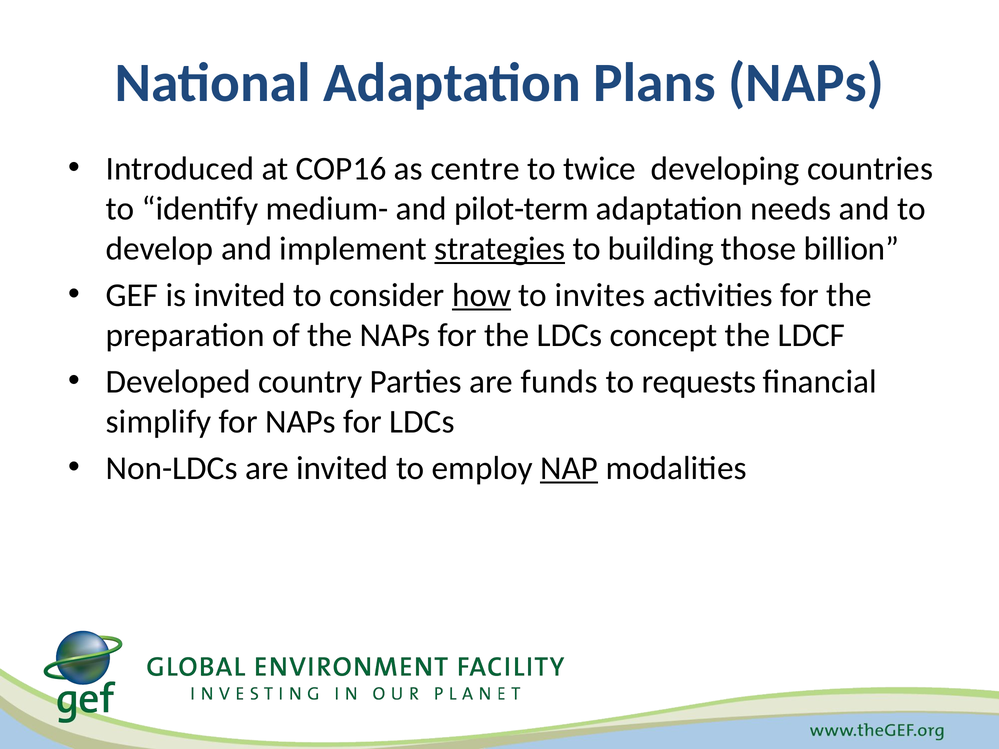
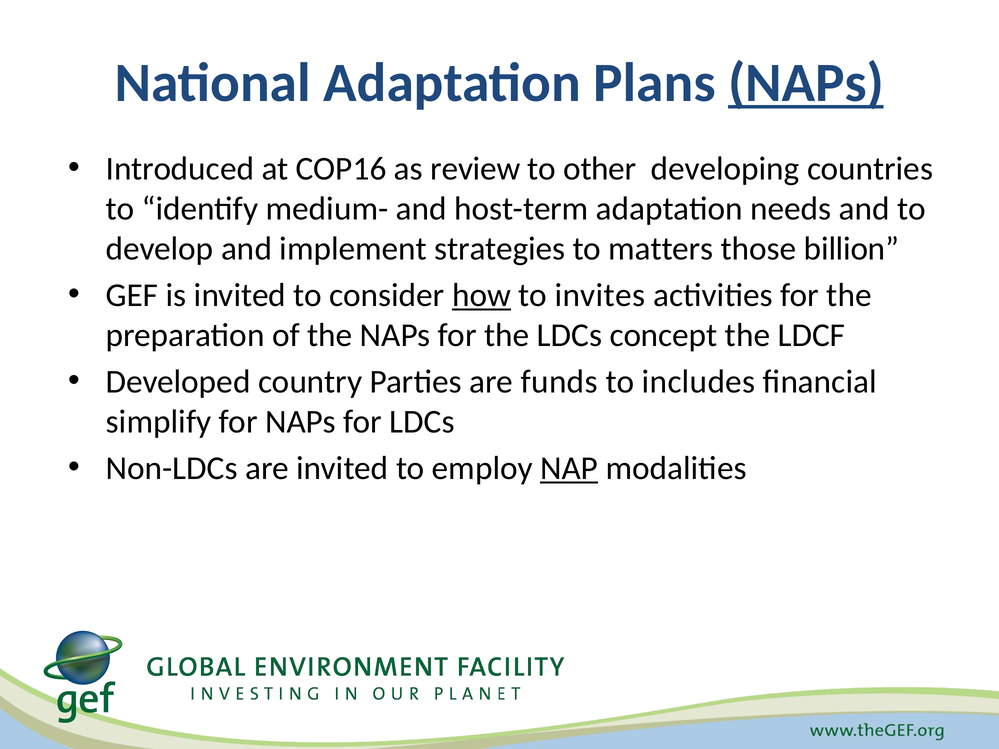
NAPs at (806, 83) underline: none -> present
centre: centre -> review
twice: twice -> other
pilot-term: pilot-term -> host-term
strategies underline: present -> none
building: building -> matters
requests: requests -> includes
